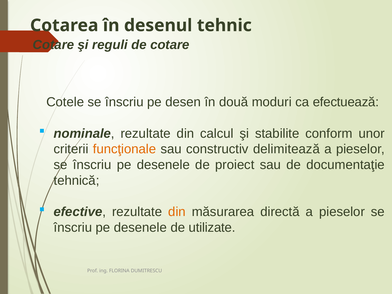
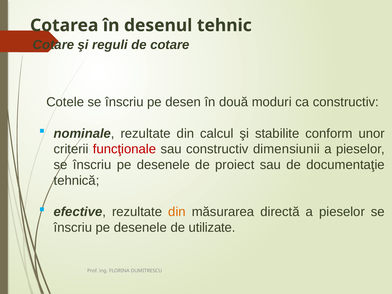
ca efectuează: efectuează -> constructiv
funcţionale colour: orange -> red
delimitează: delimitează -> dimensiunii
